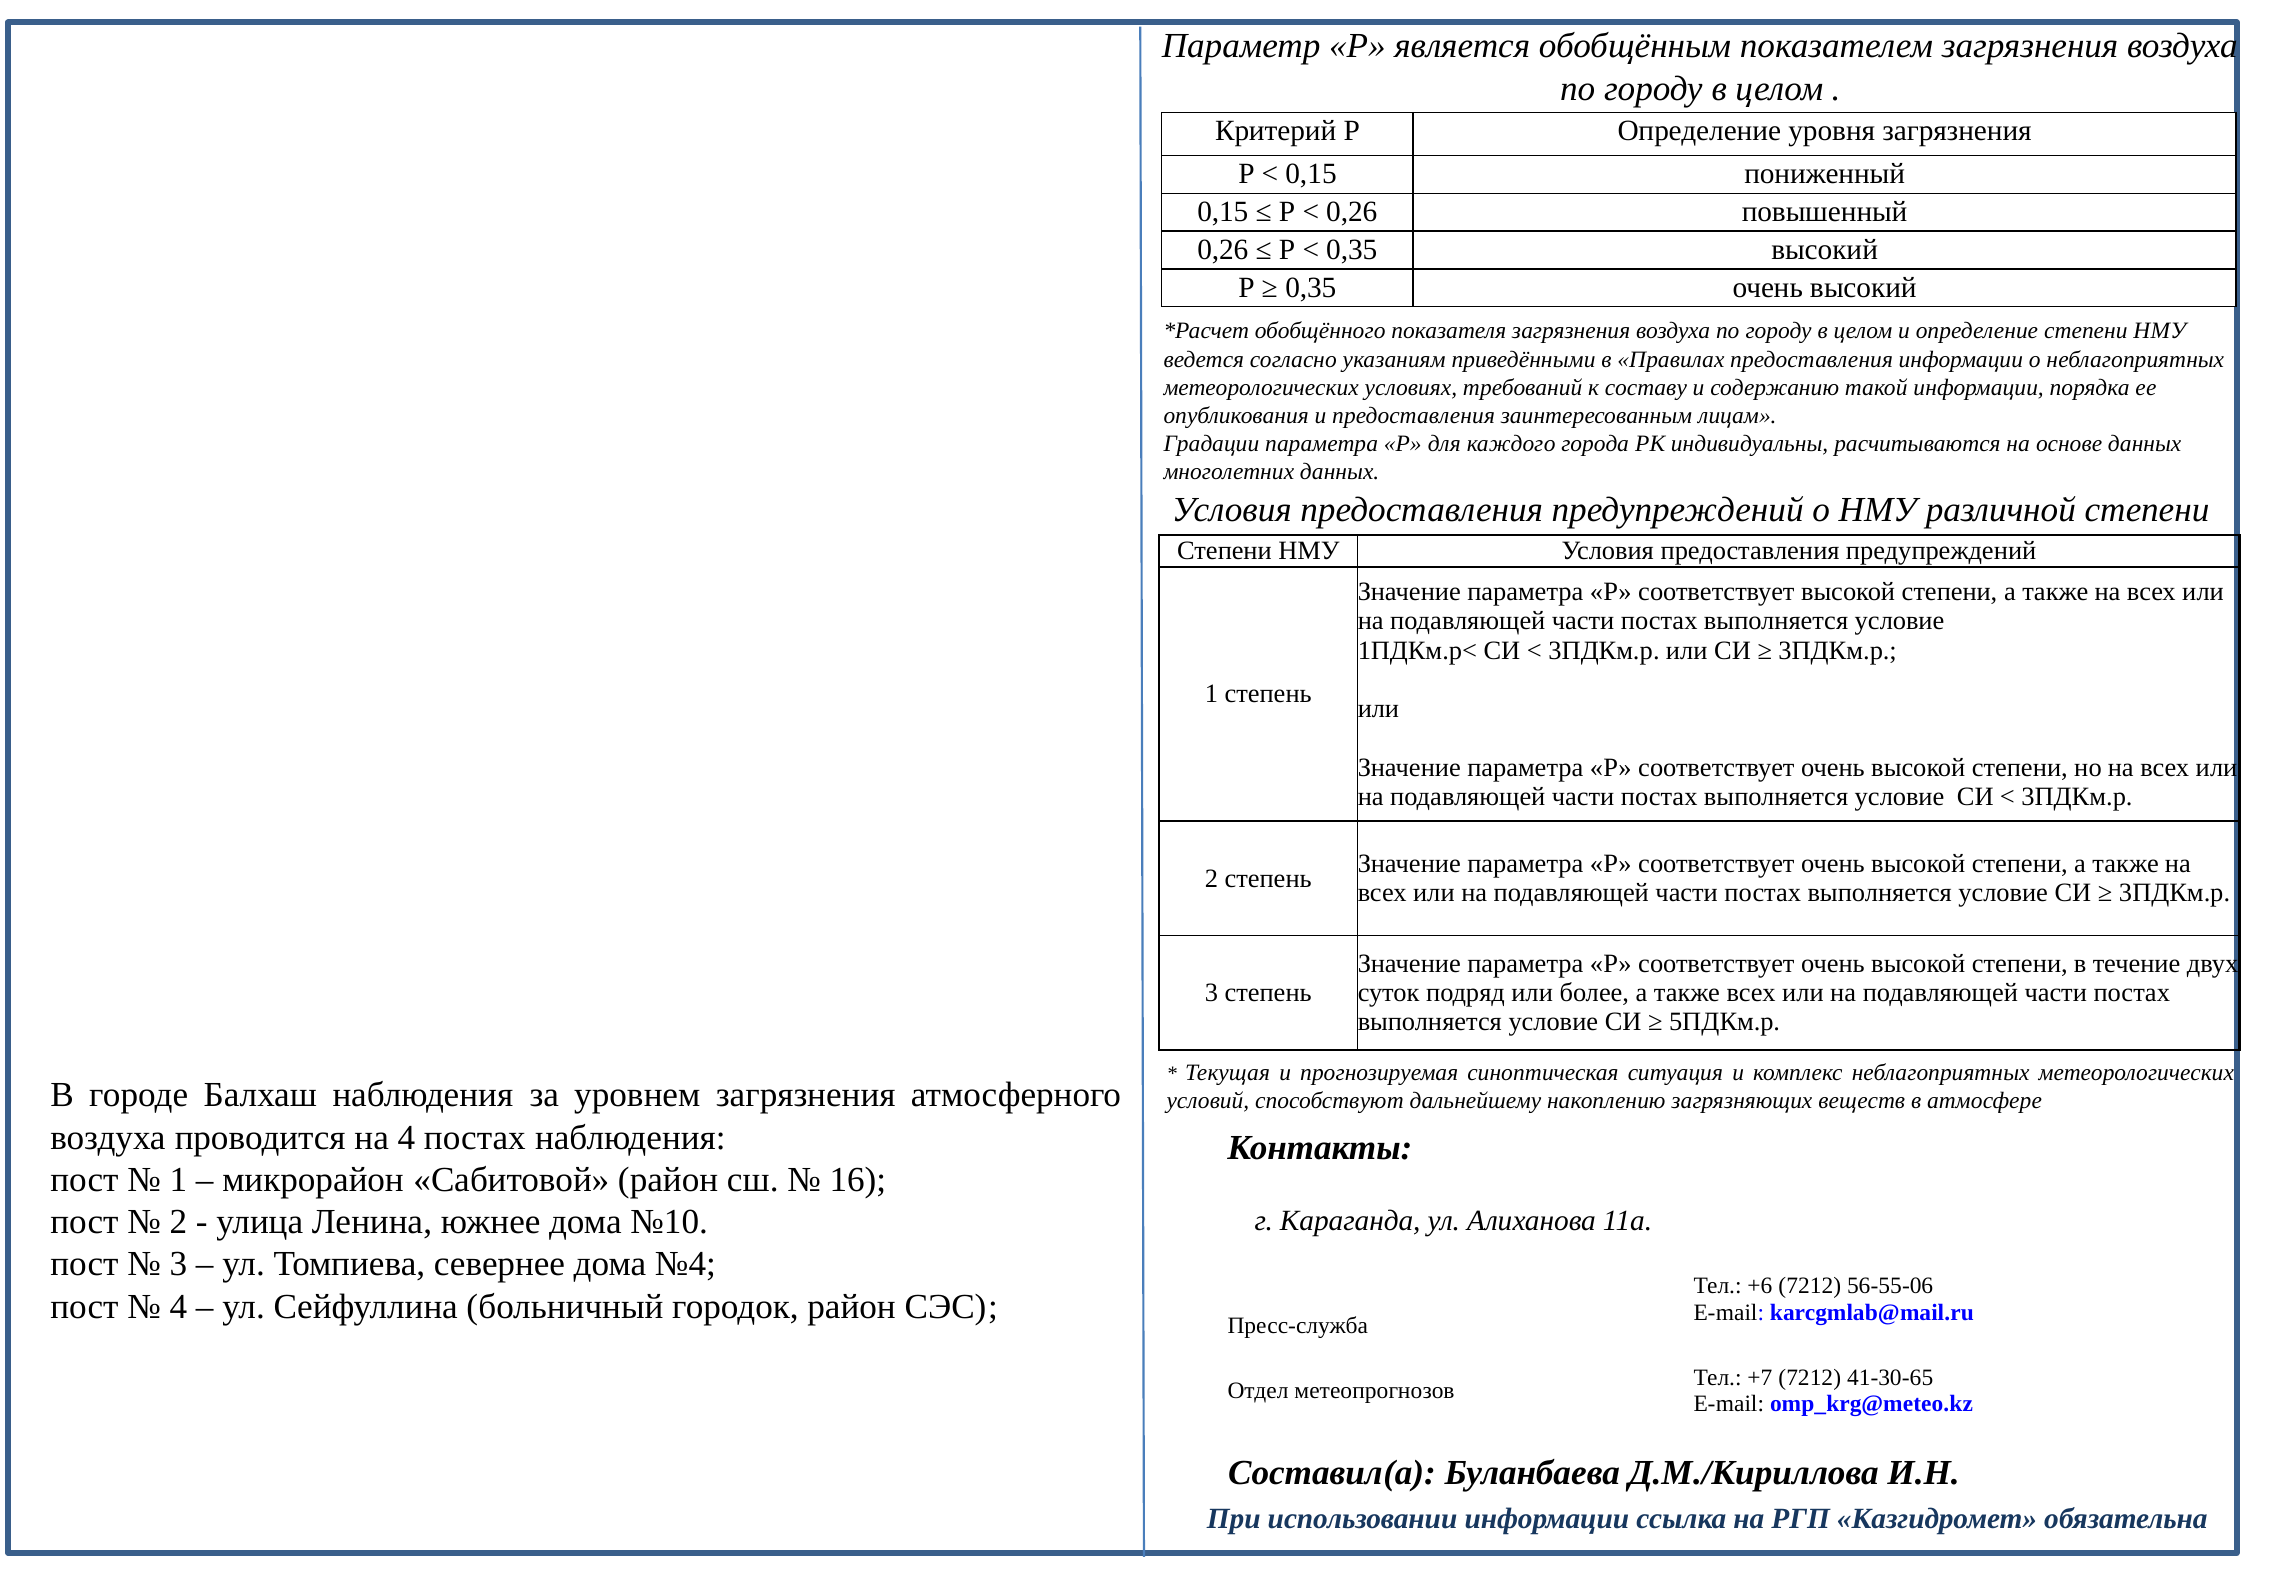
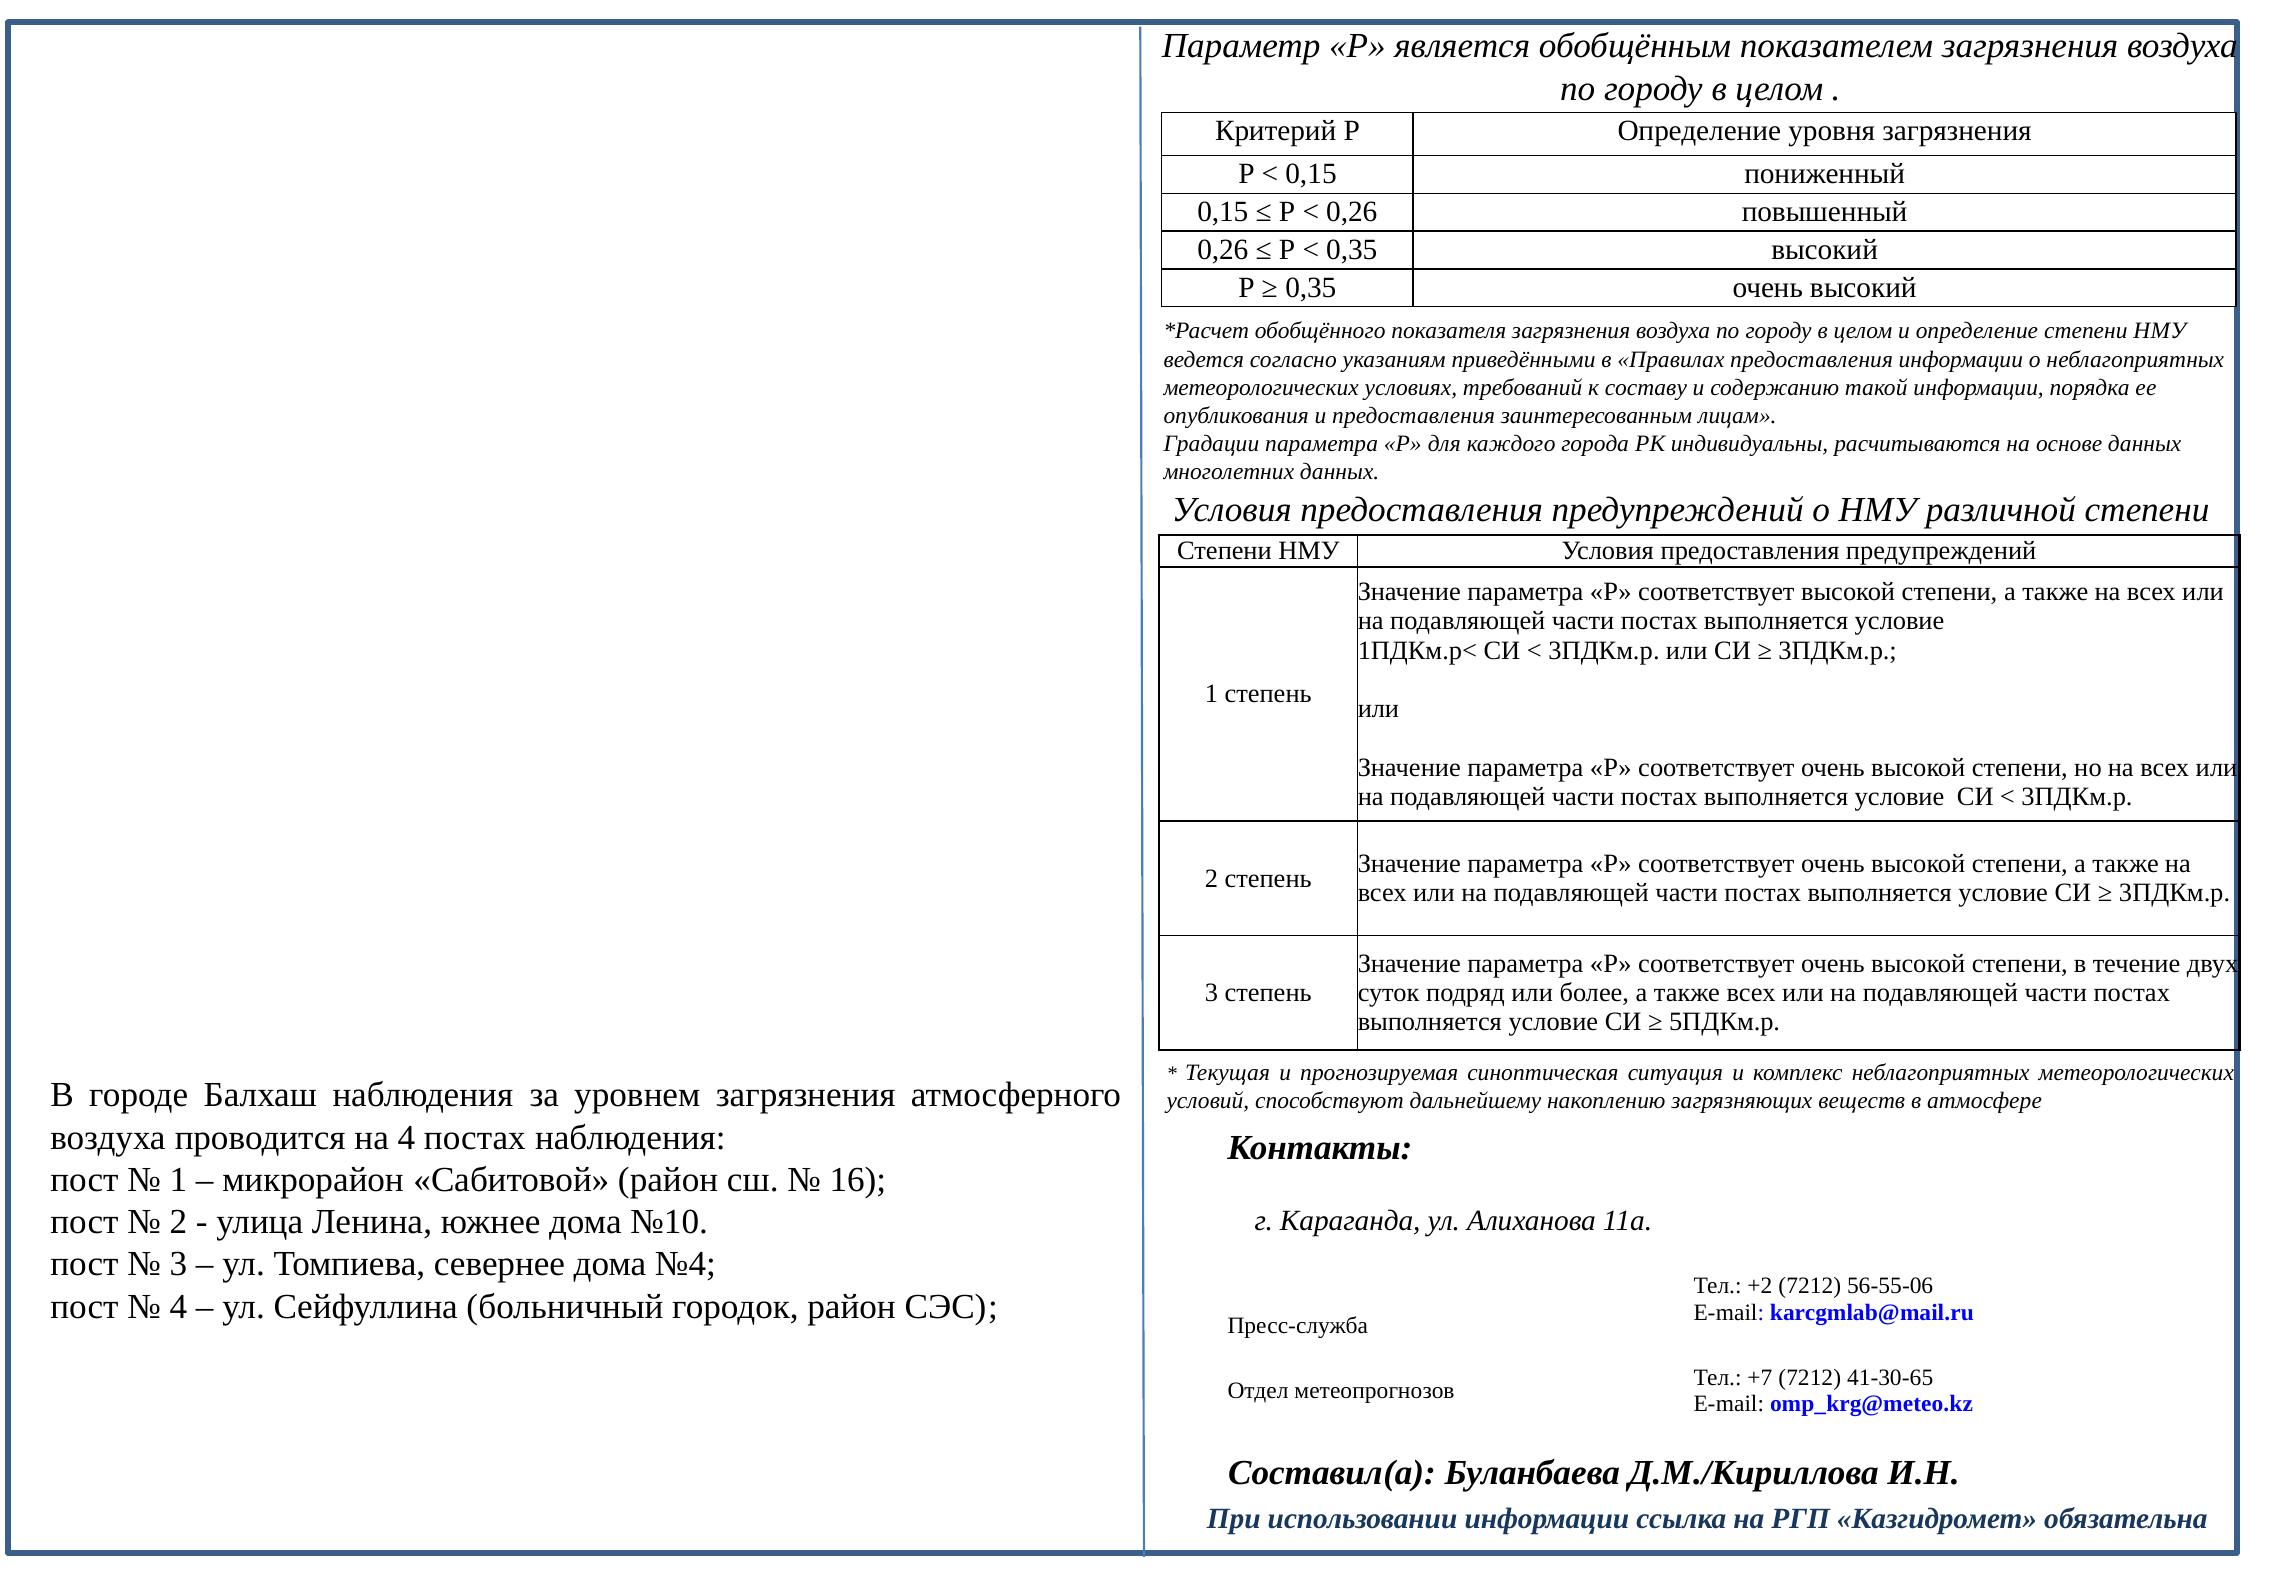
+6: +6 -> +2
